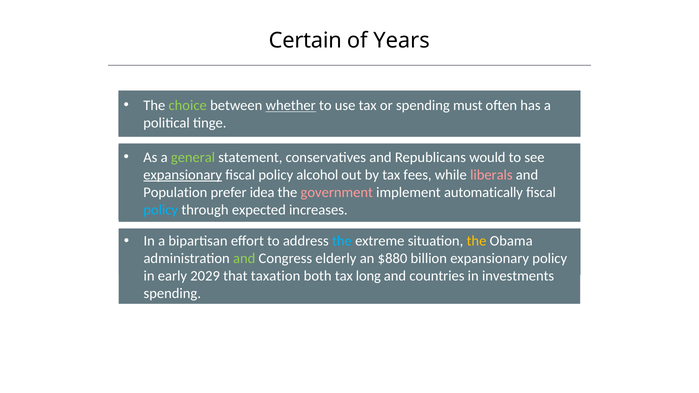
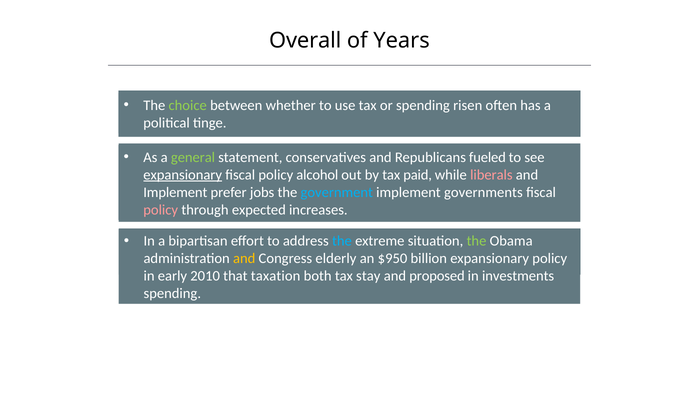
Certain: Certain -> Overall
whether underline: present -> none
must: must -> risen
would: would -> fueled
fees: fees -> paid
Population at (175, 192): Population -> Implement
idea: idea -> jobs
government colour: pink -> light blue
automatically: automatically -> governments
policy at (161, 210) colour: light blue -> pink
the at (477, 241) colour: yellow -> light green
and at (244, 259) colour: light green -> yellow
$880: $880 -> $950
2029: 2029 -> 2010
long: long -> stay
countries: countries -> proposed
